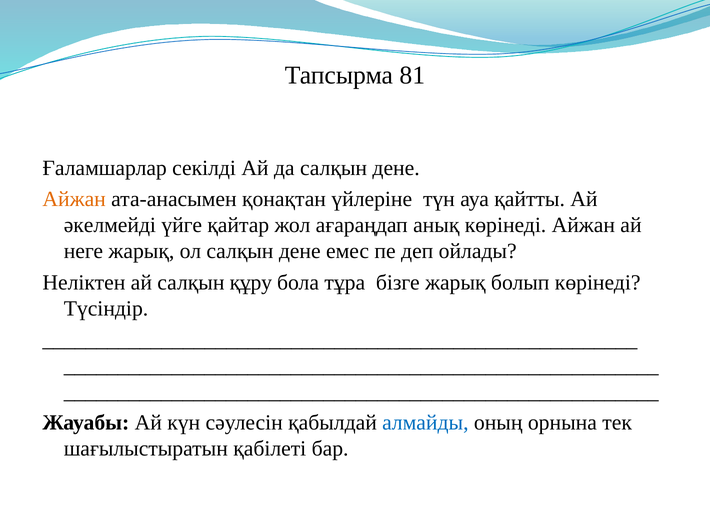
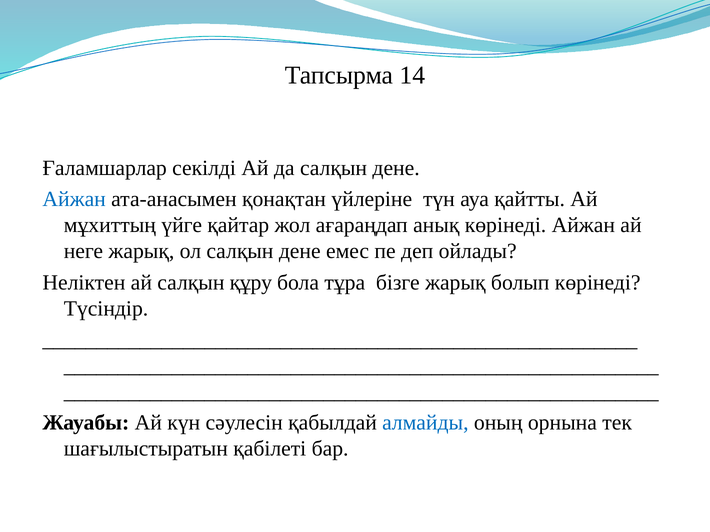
81: 81 -> 14
Айжан at (74, 199) colour: orange -> blue
әкелмейді: әкелмейді -> мұхиттың
